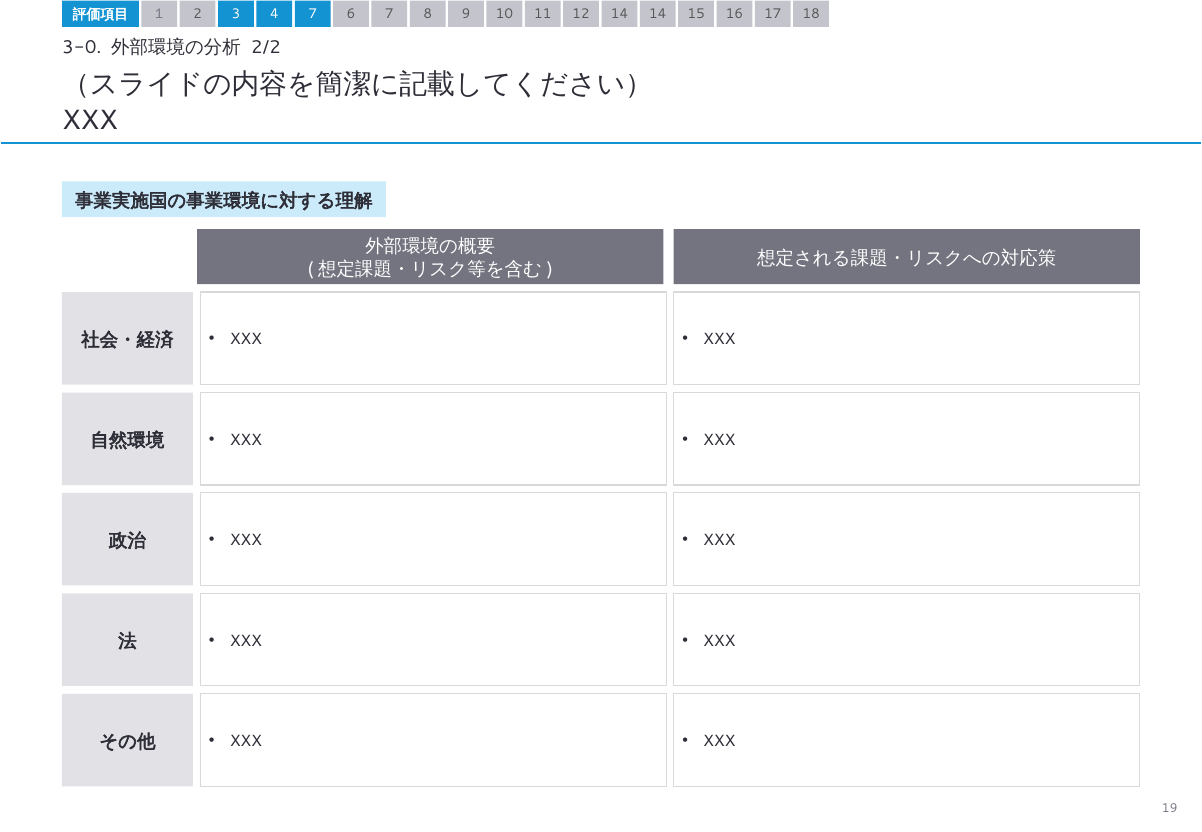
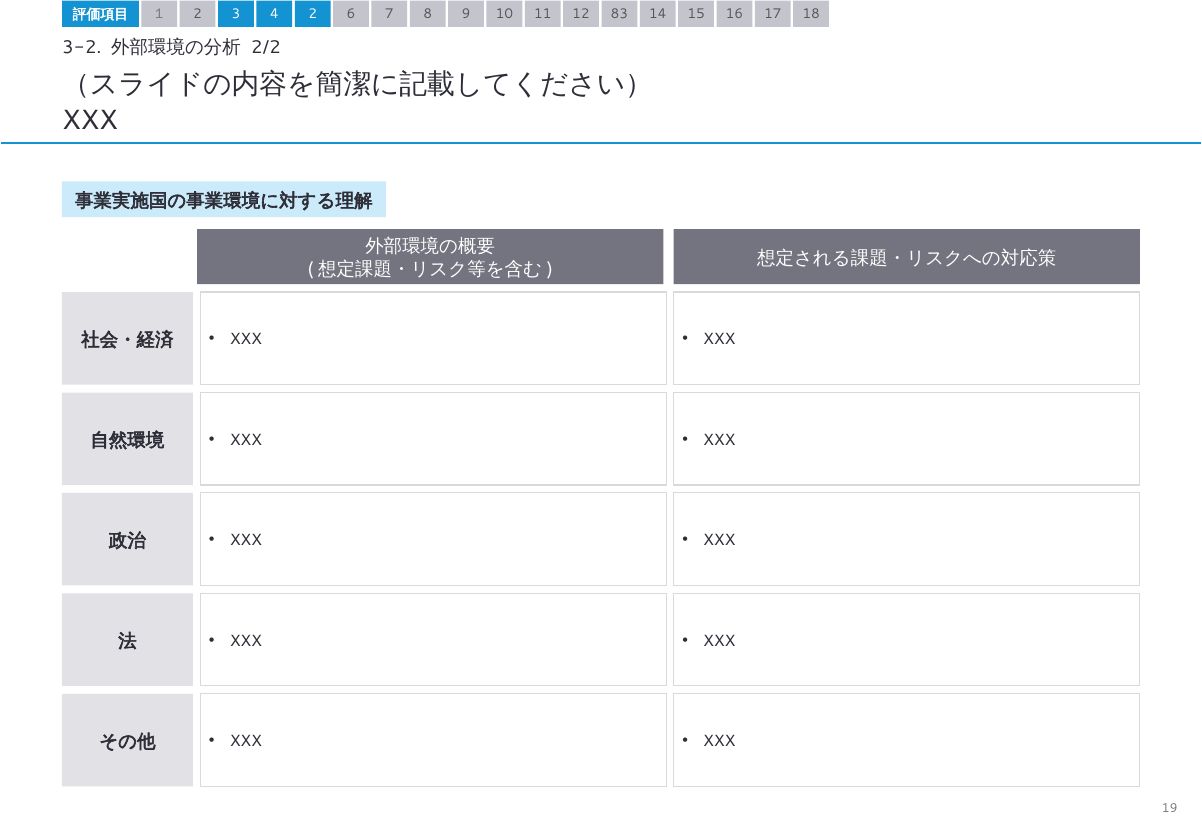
4 7: 7 -> 2
12 14: 14 -> 83
3-0: 3-0 -> 3-2
